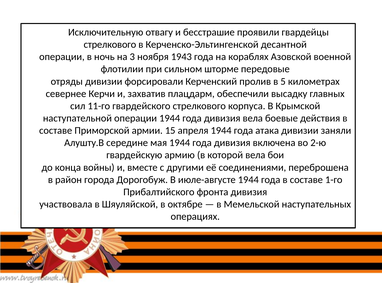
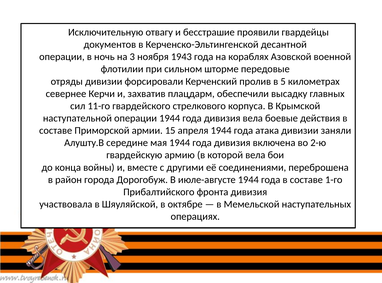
стрелкового at (110, 45): стрелкового -> документов
